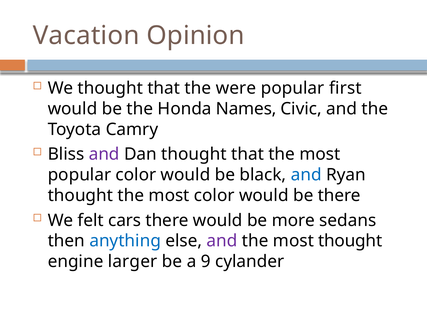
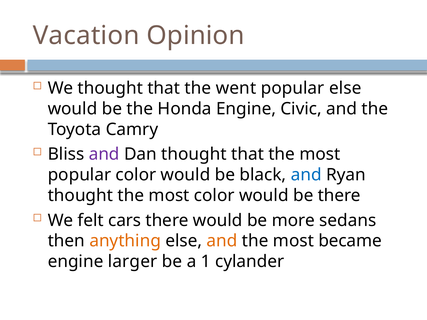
were: were -> went
popular first: first -> else
Honda Names: Names -> Engine
anything colour: blue -> orange
and at (222, 241) colour: purple -> orange
most thought: thought -> became
9: 9 -> 1
